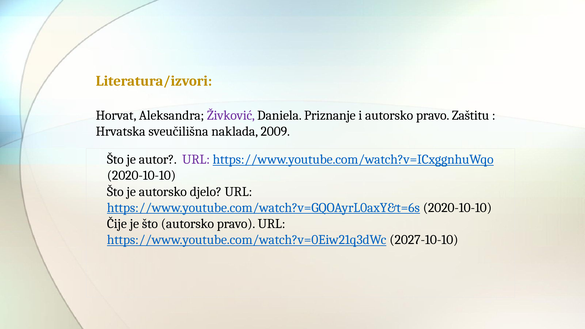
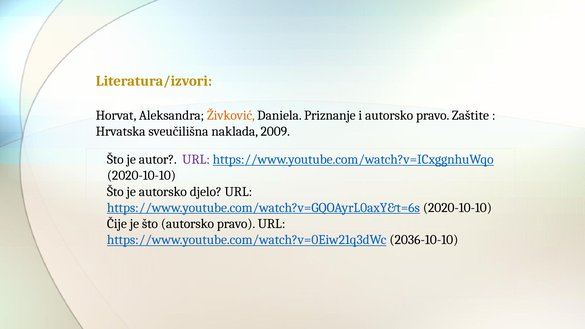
Živković colour: purple -> orange
Zaštitu: Zaštitu -> Zaštite
2027-10-10: 2027-10-10 -> 2036-10-10
